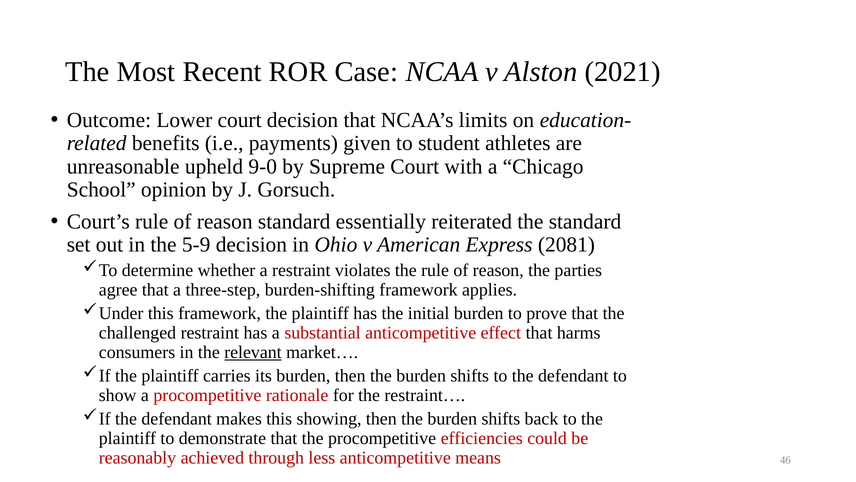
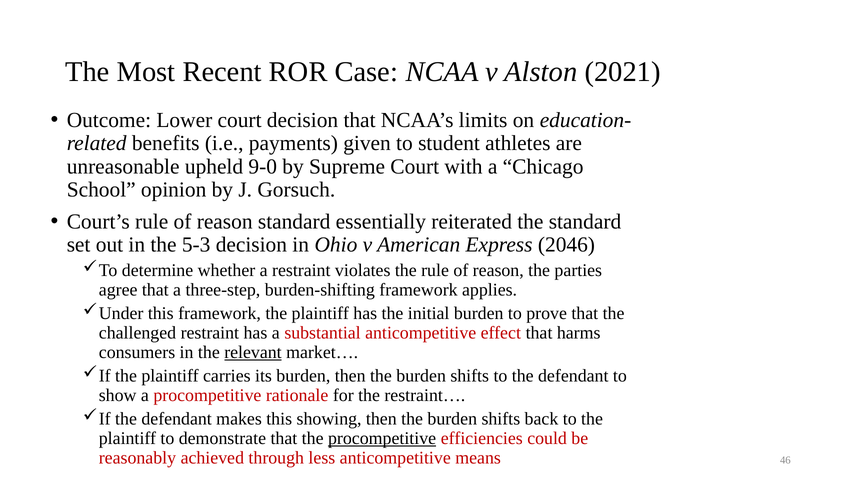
5-9: 5-9 -> 5-3
2081: 2081 -> 2046
procompetitive at (382, 438) underline: none -> present
